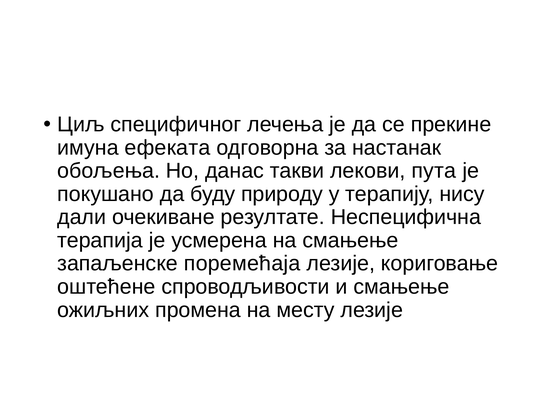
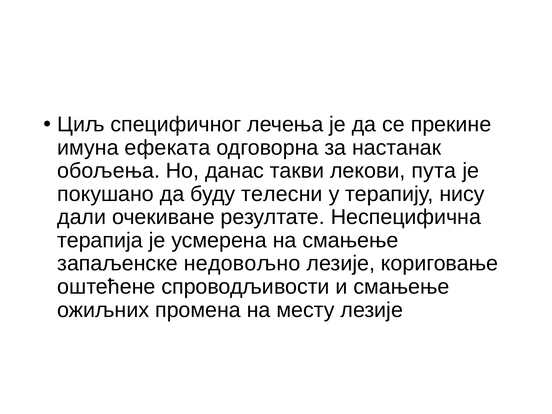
природу: природу -> телесни
поремећаја: поремећаја -> недовољно
